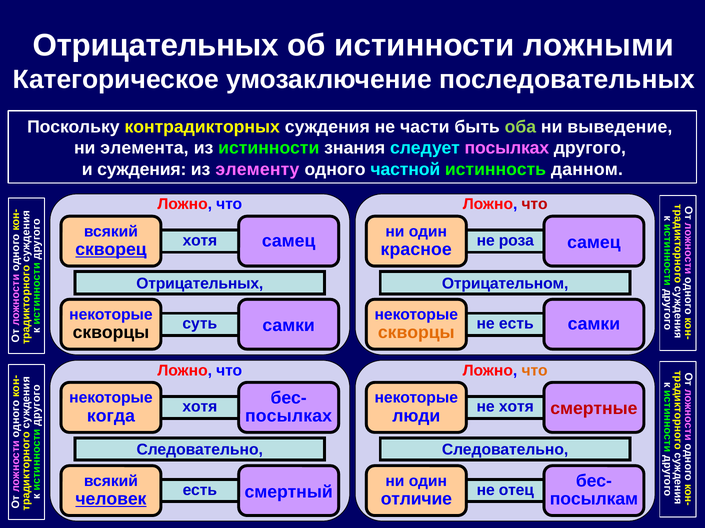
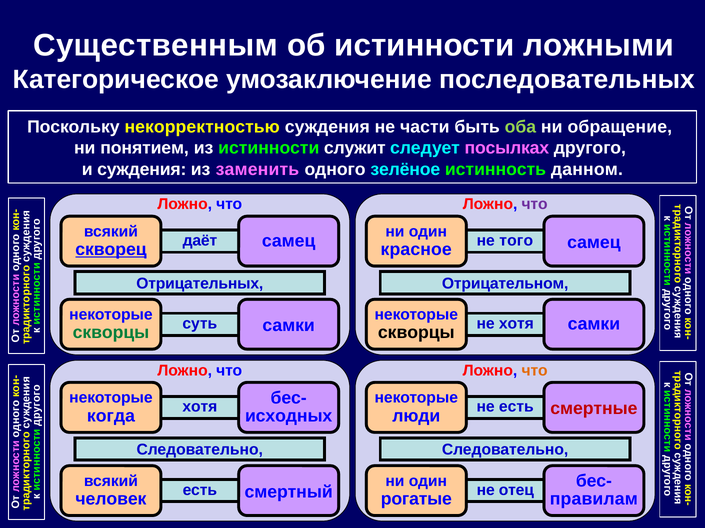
Отрицательных at (156, 46): Отрицательных -> Существенным
контрадикторных: контрадикторных -> некорректностью
выведение: выведение -> обращение
элемента: элемента -> понятием
знания: знания -> служит
элементу: элементу -> заменить
частной: частной -> зелёное
что at (535, 205) colour: red -> purple
хотя at (200, 241): хотя -> даёт
роза: роза -> того
не есть: есть -> хотя
скворцы at (111, 333) colour: black -> green
скворцы at (416, 333) colour: orange -> black
не хотя: хотя -> есть
посылках at (289, 417): посылках -> исходных
человек underline: present -> none
отличие: отличие -> рогатые
посылкам: посылкам -> правилам
